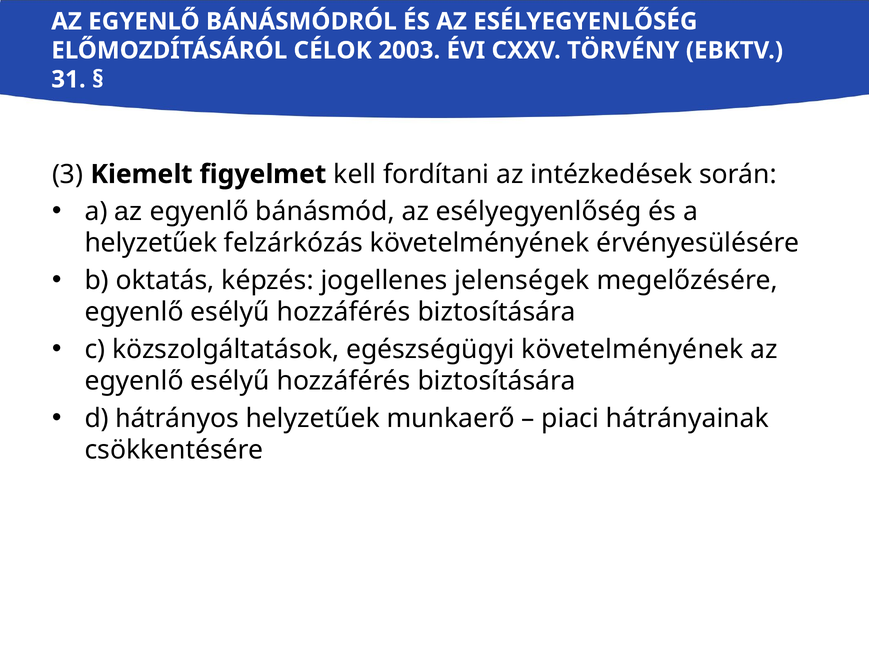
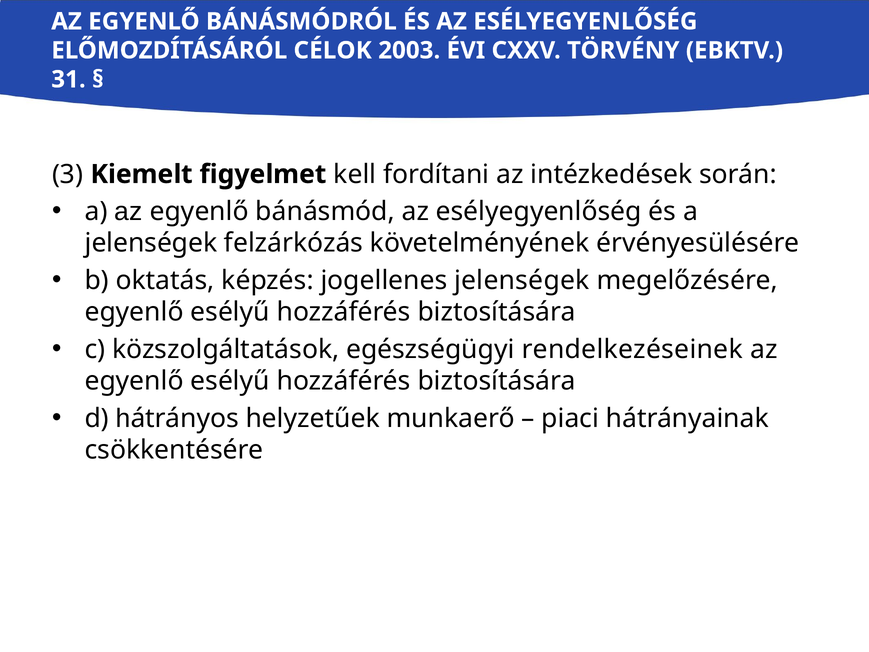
helyzetűek at (151, 243): helyzetűek -> jelenségek
egészségügyi követelményének: követelményének -> rendelkezéseinek
